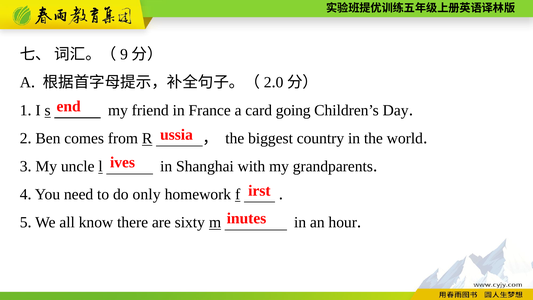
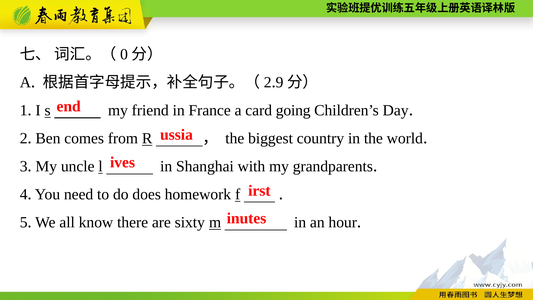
9: 9 -> 0
0: 0 -> 9
only: only -> does
